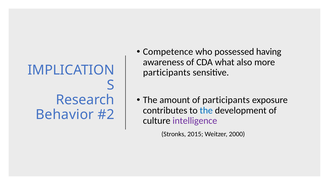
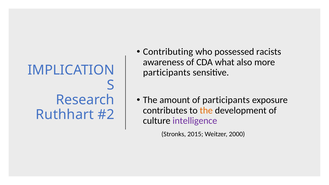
Competence: Competence -> Contributing
having: having -> racists
the at (206, 110) colour: blue -> orange
Behavior: Behavior -> Ruthhart
